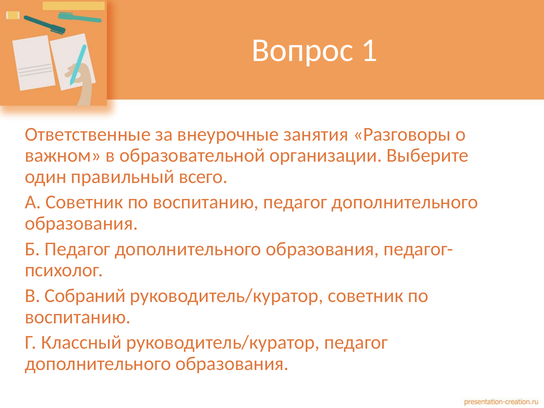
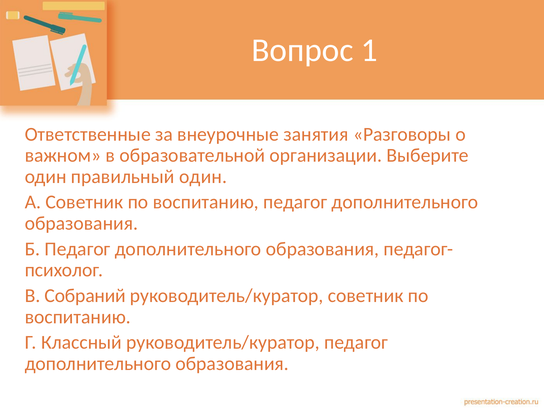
правильный всего: всего -> один
